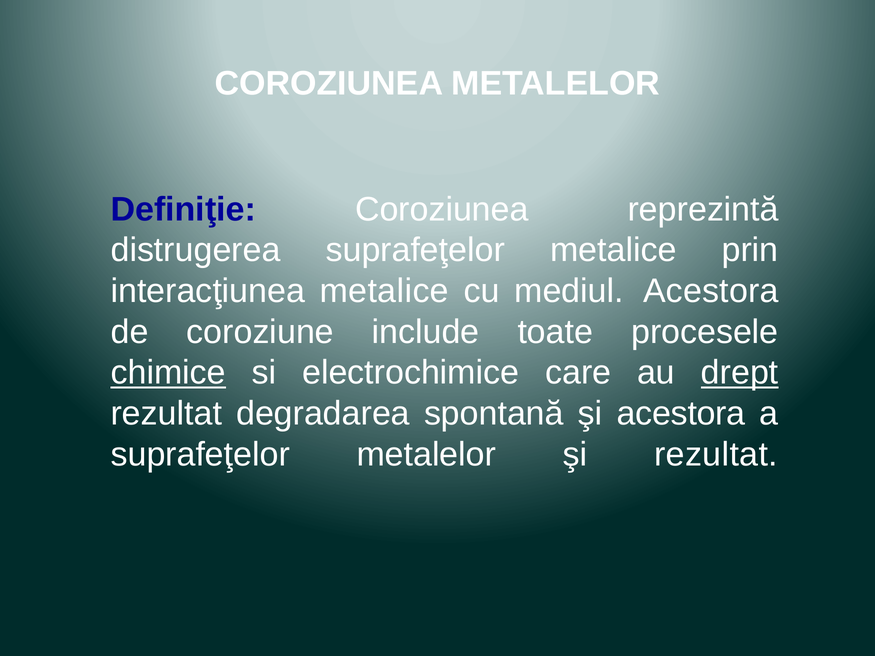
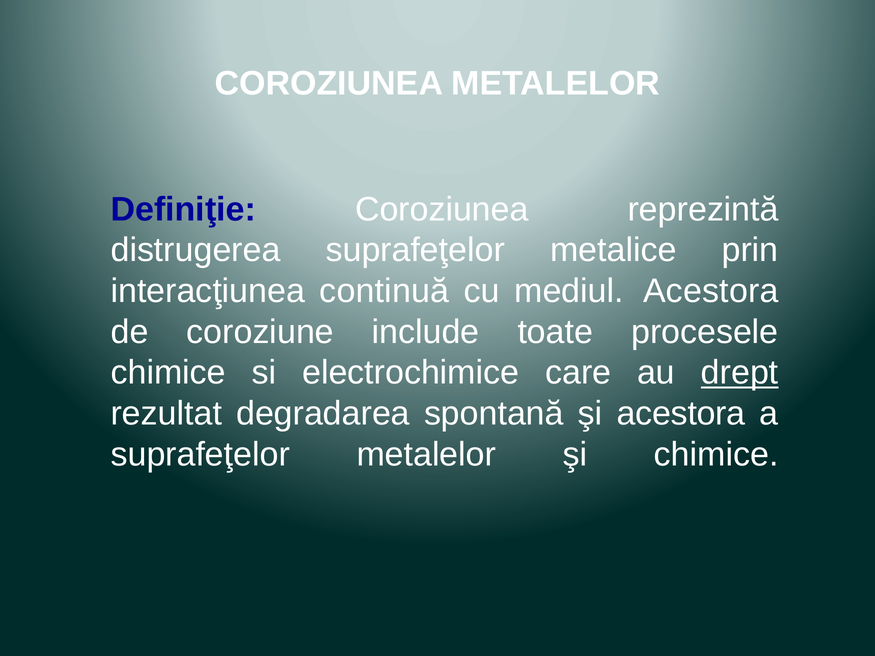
interacţiunea metalice: metalice -> continuă
chimice at (168, 373) underline: present -> none
şi rezultat: rezultat -> chimice
